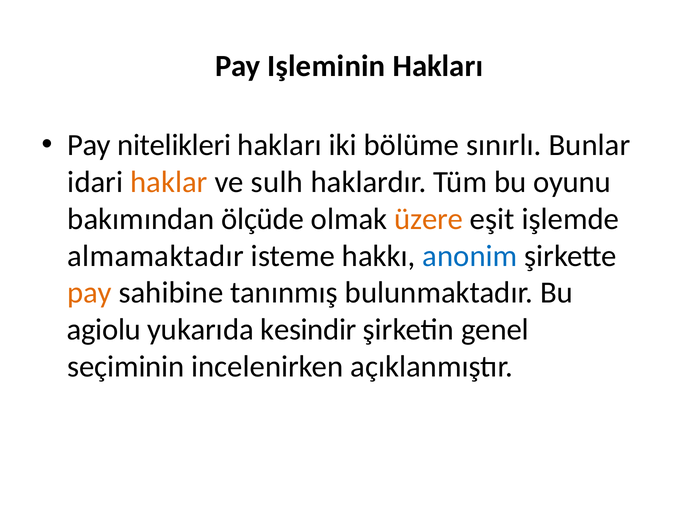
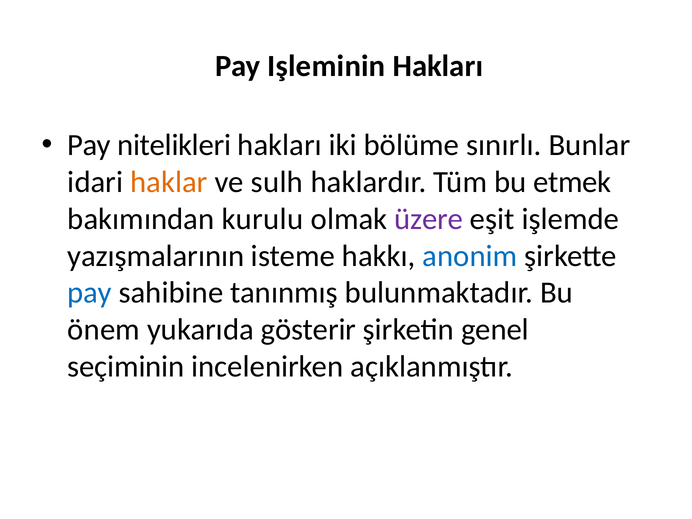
oyunu: oyunu -> etmek
ölçüde: ölçüde -> kurulu
üzere colour: orange -> purple
almamaktadır: almamaktadır -> yazışmalarının
pay at (90, 293) colour: orange -> blue
agiolu: agiolu -> önem
kesindir: kesindir -> gösterir
